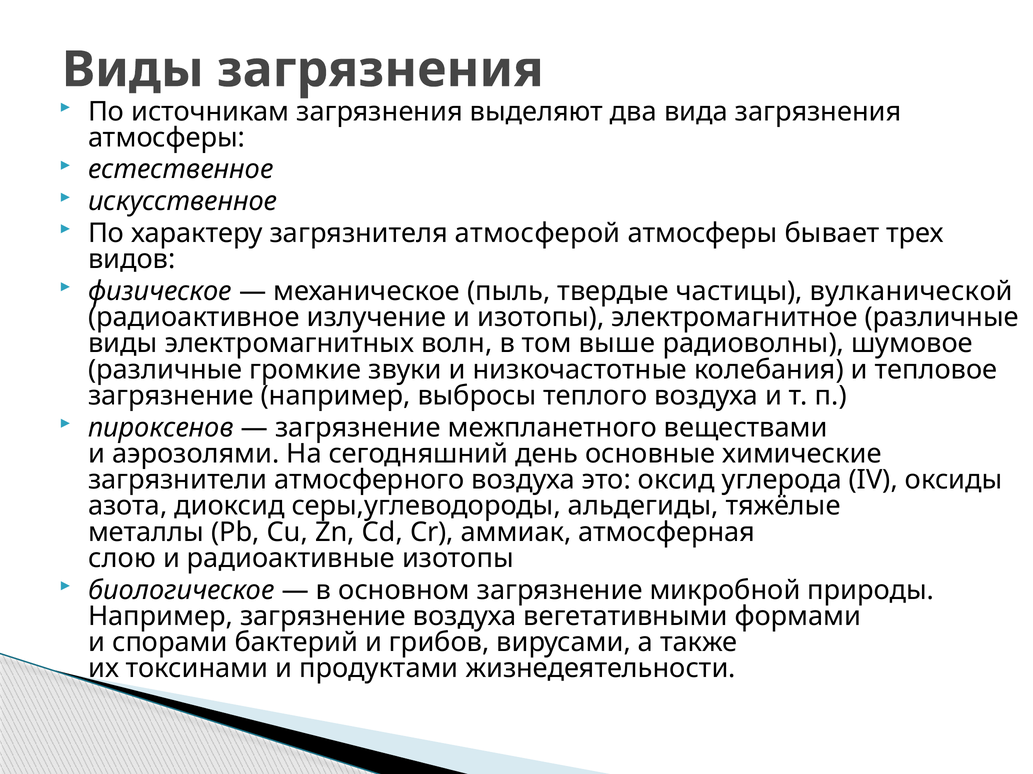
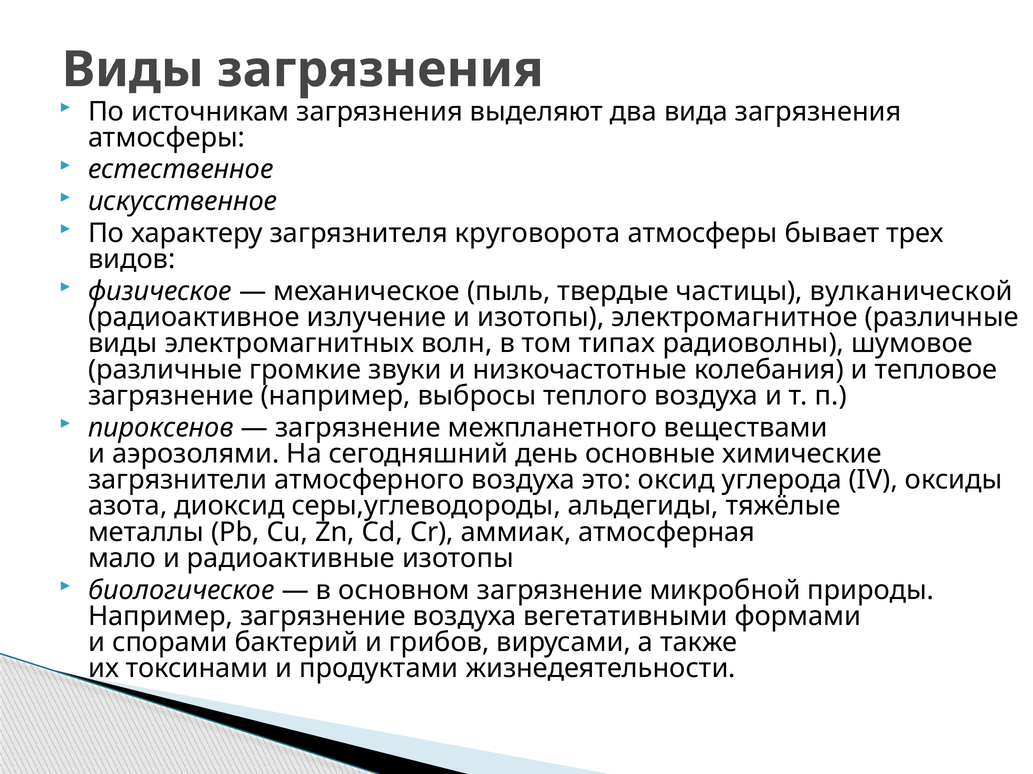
атмосферой: атмосферой -> круговорота
выше: выше -> типах
слою: слою -> мало
